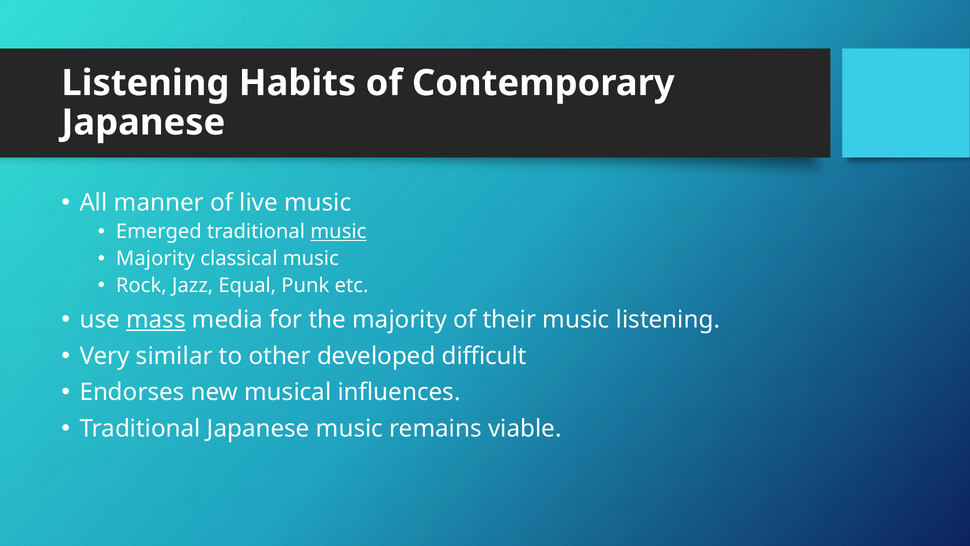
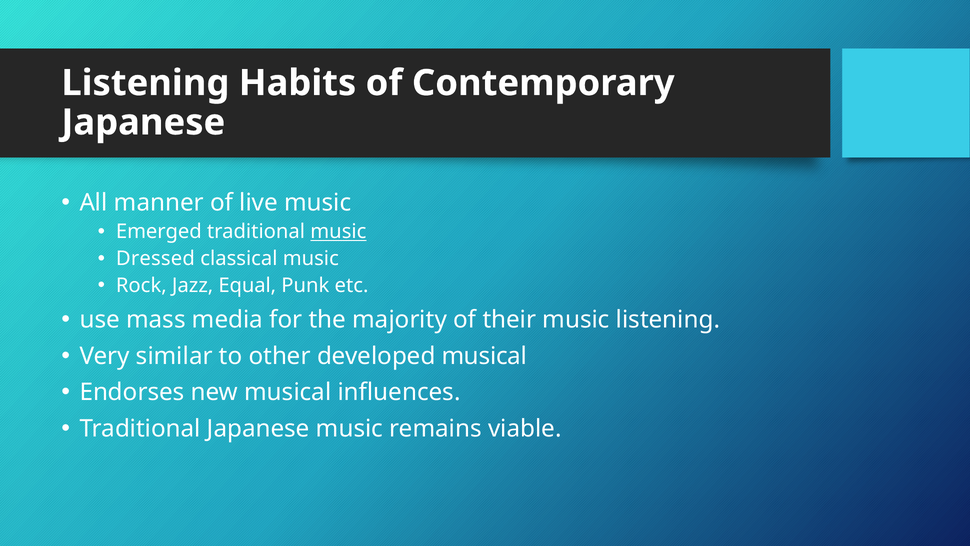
Majority at (155, 258): Majority -> Dressed
mass underline: present -> none
developed difficult: difficult -> musical
